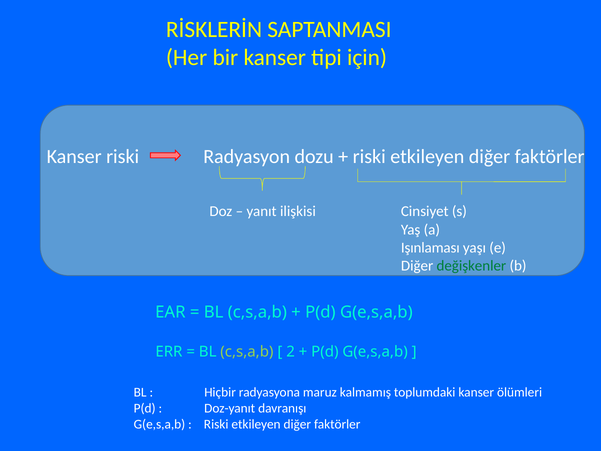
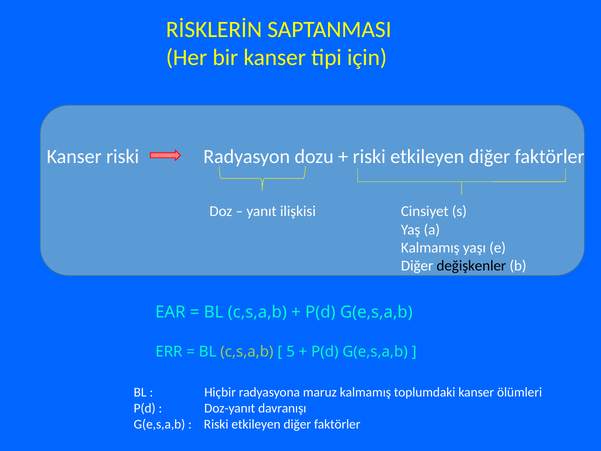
Işınlaması at (430, 247): Işınlaması -> Kalmamış
değişkenler colour: green -> black
2: 2 -> 5
